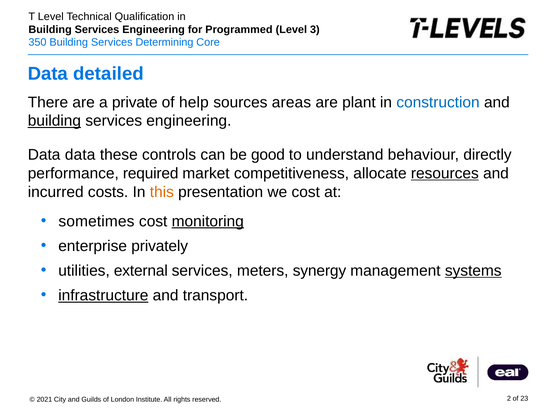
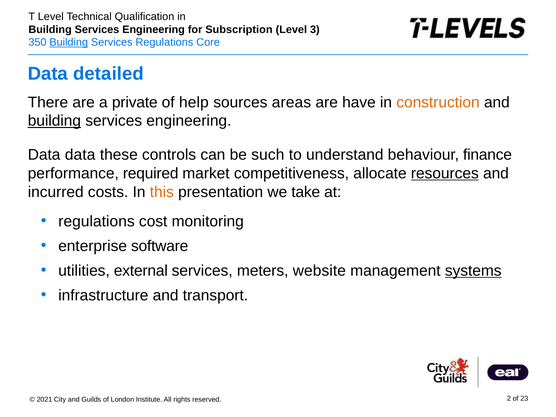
Programmed: Programmed -> Subscription
Building at (69, 42) underline: none -> present
Services Determining: Determining -> Regulations
plant: plant -> have
construction colour: blue -> orange
good: good -> such
directly: directly -> finance
we cost: cost -> take
sometimes at (96, 221): sometimes -> regulations
monitoring underline: present -> none
privately: privately -> software
synergy: synergy -> website
infrastructure underline: present -> none
